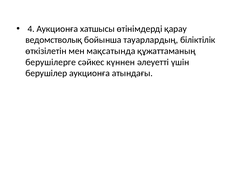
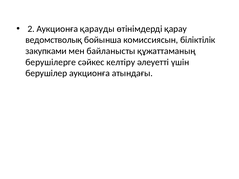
4: 4 -> 2
хатшысы: хатшысы -> қарауды
тауарлардың: тауарлардың -> комиссиясын
өткізілетін: өткізілетін -> закупками
мақсатында: мақсатында -> байланысты
күннен: күннен -> келтіру
